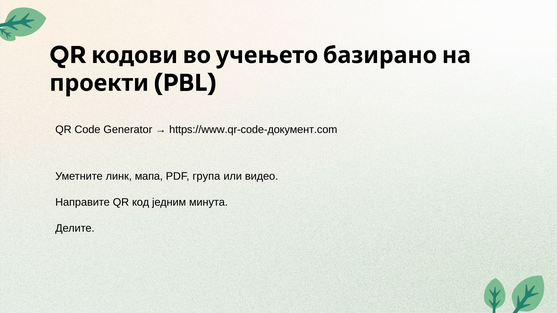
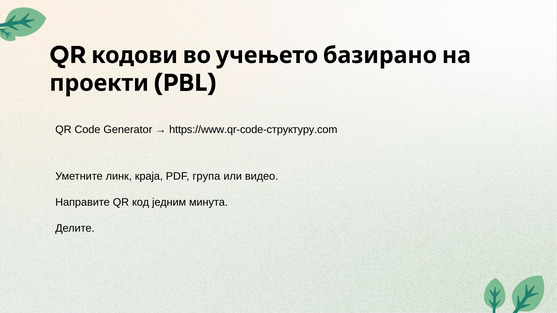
https://www.qr-code-документ.com: https://www.qr-code-документ.com -> https://www.qr-code-структуру.com
мапа: мапа -> краја
